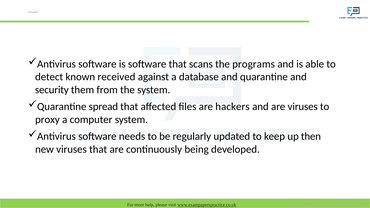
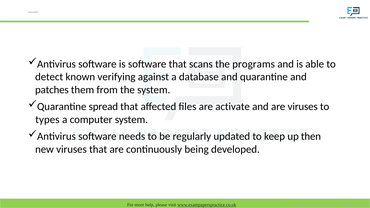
received: received -> verifying
security: security -> patches
hackers: hackers -> activate
proxy: proxy -> types
